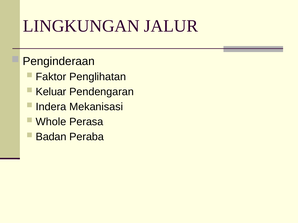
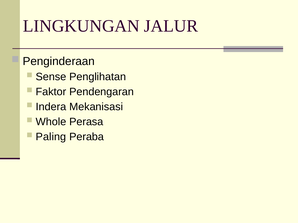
Faktor: Faktor -> Sense
Keluar: Keluar -> Faktor
Badan: Badan -> Paling
